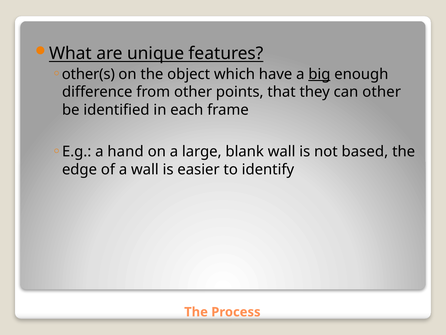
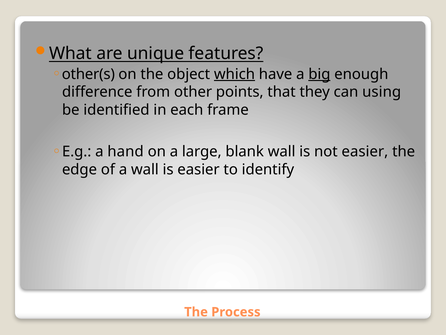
which underline: none -> present
can other: other -> using
not based: based -> easier
